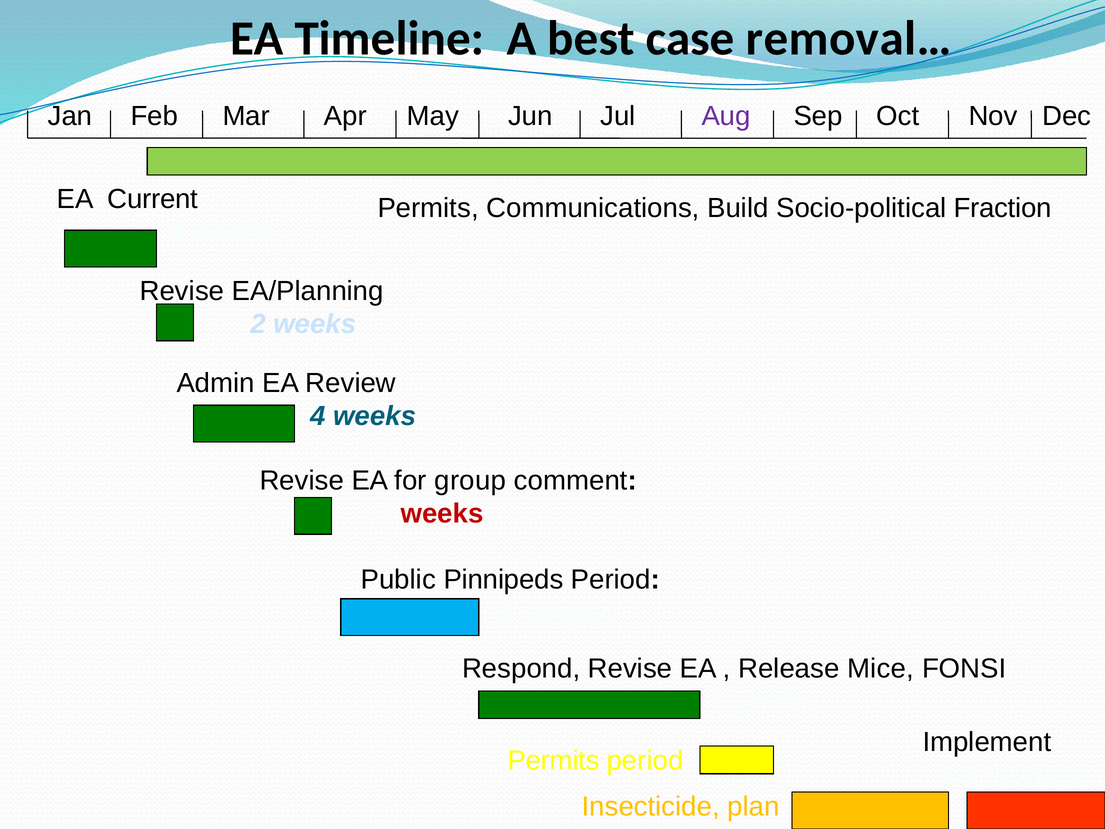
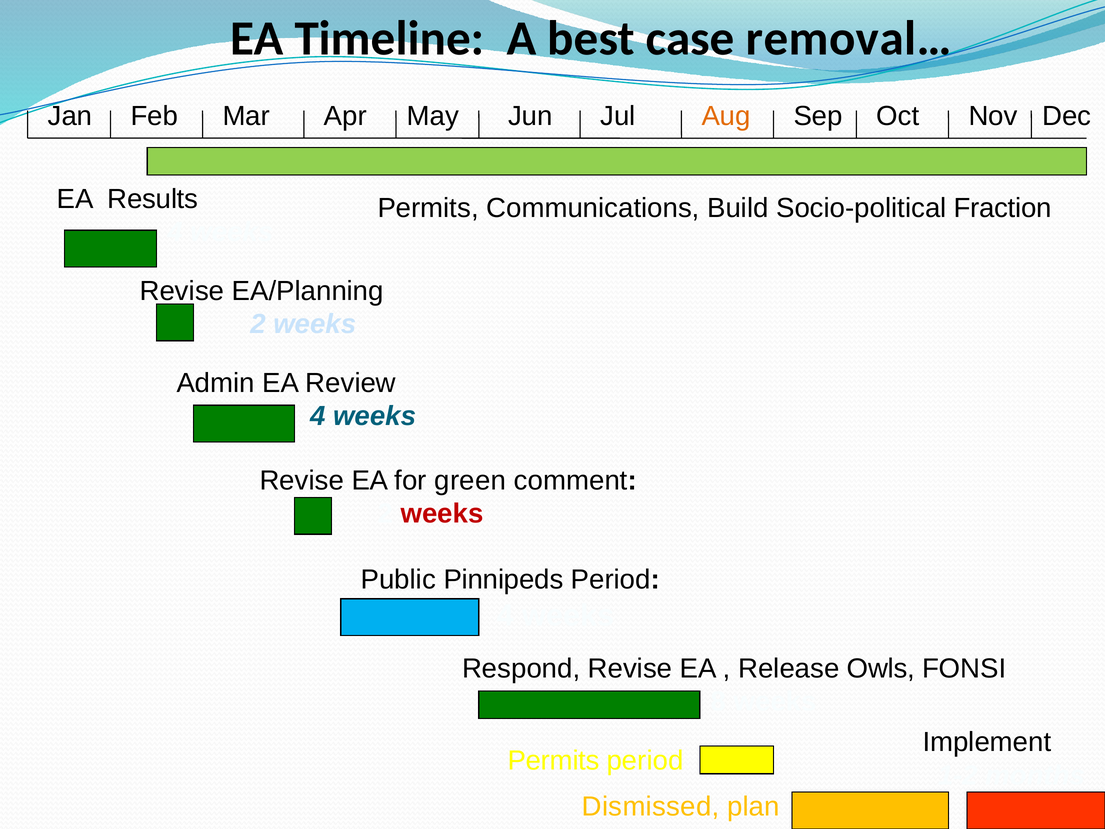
Aug colour: purple -> orange
Current: Current -> Results
group: group -> green
Mice: Mice -> Owls
Insecticide: Insecticide -> Dismissed
